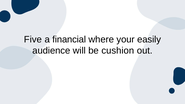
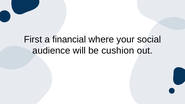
Five: Five -> First
easily: easily -> social
